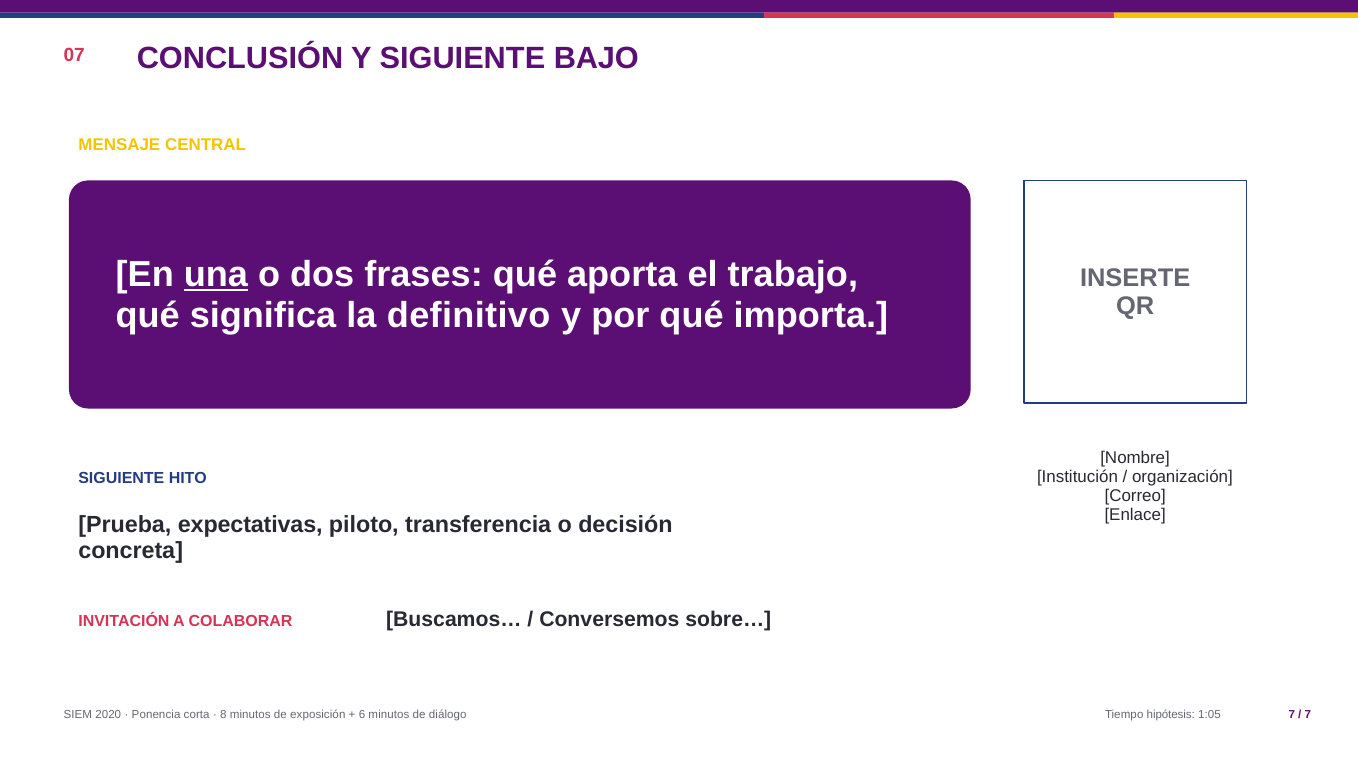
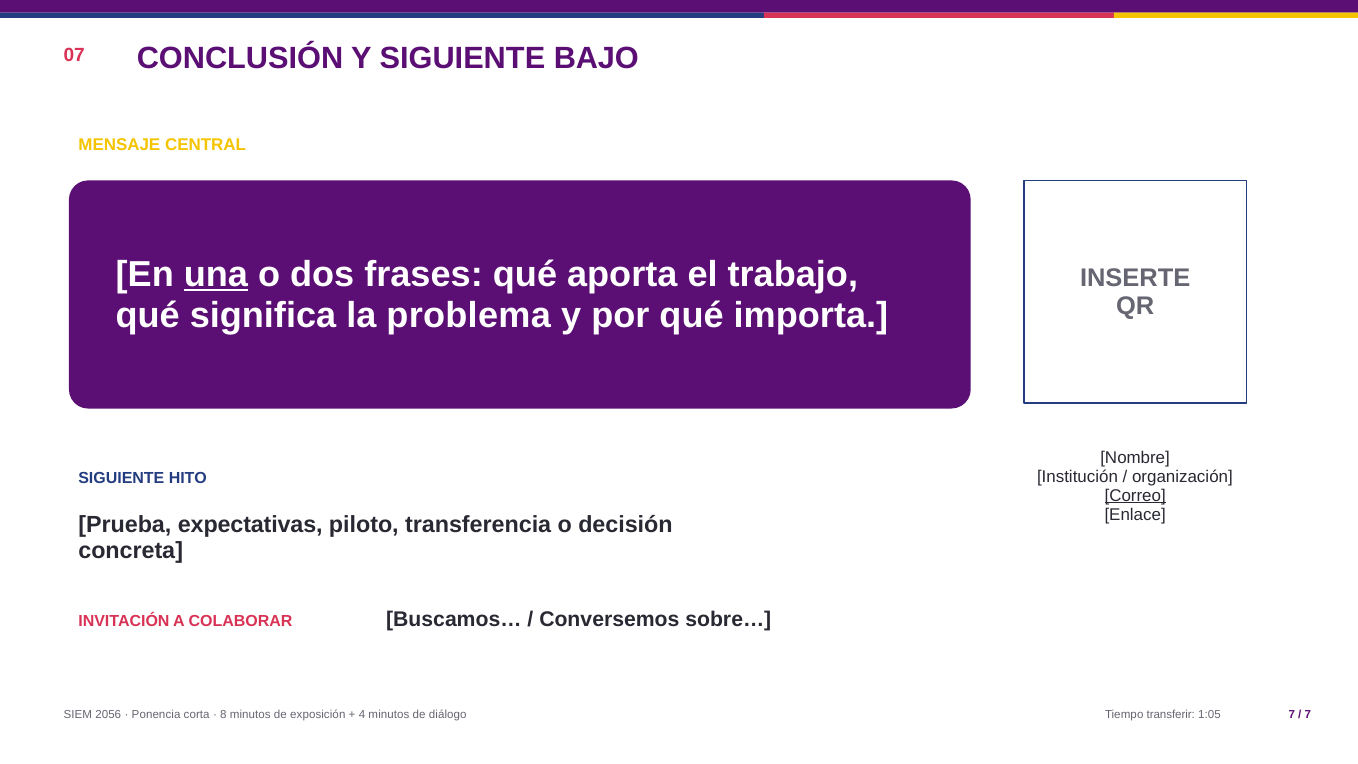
definitivo: definitivo -> problema
Correo underline: none -> present
2020: 2020 -> 2056
6: 6 -> 4
hipótesis: hipótesis -> transferir
